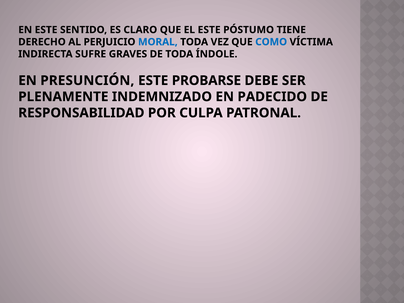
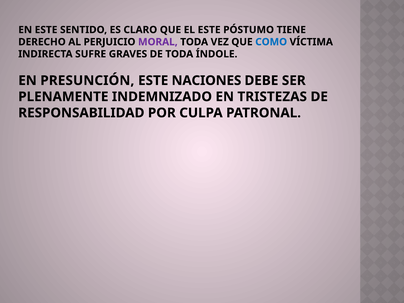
MORAL colour: blue -> purple
PROBARSE: PROBARSE -> NACIONES
PADECIDO: PADECIDO -> TRISTEZAS
